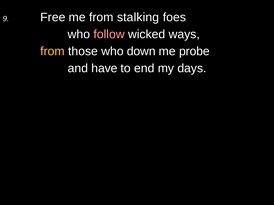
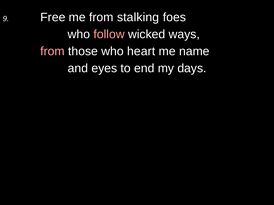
from at (53, 51) colour: yellow -> pink
down: down -> heart
probe: probe -> name
have: have -> eyes
